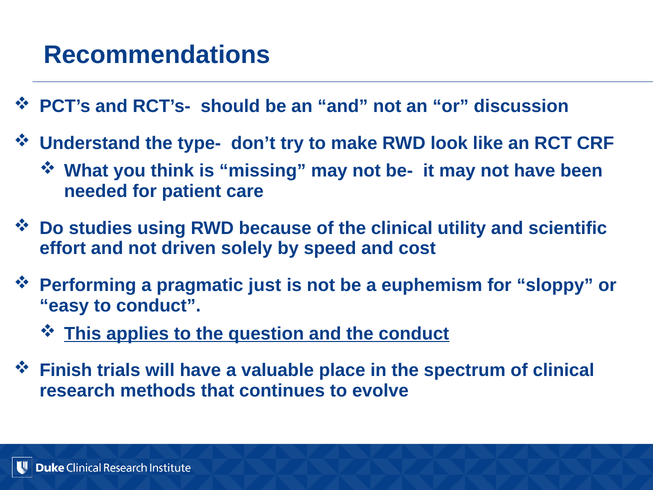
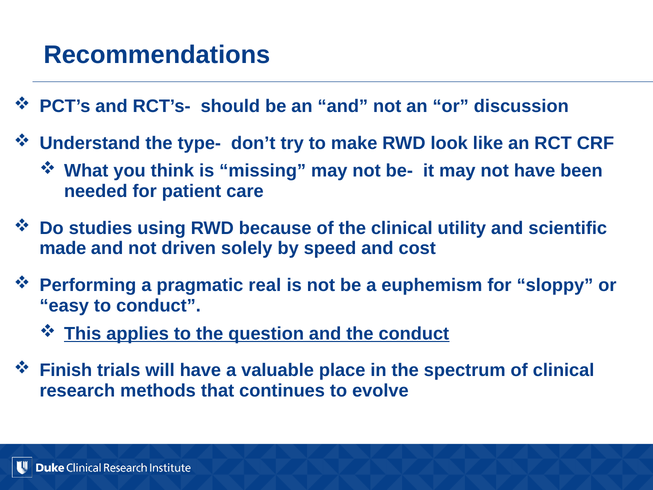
effort: effort -> made
just: just -> real
